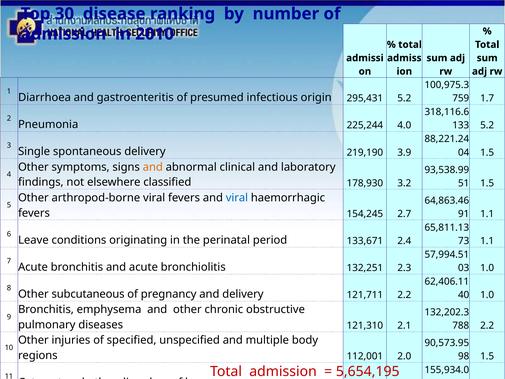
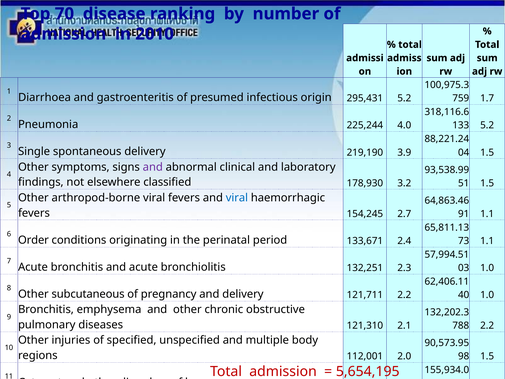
30: 30 -> 70
and at (153, 167) colour: orange -> purple
Leave: Leave -> Order
